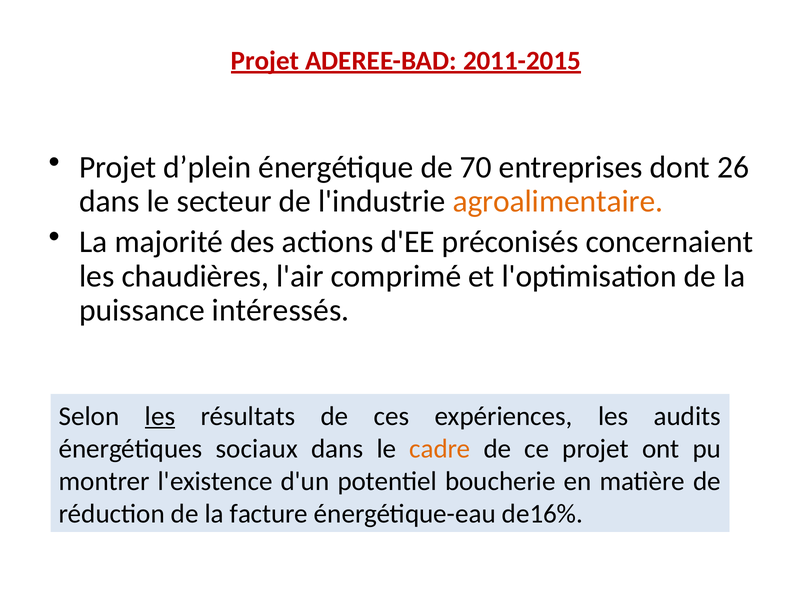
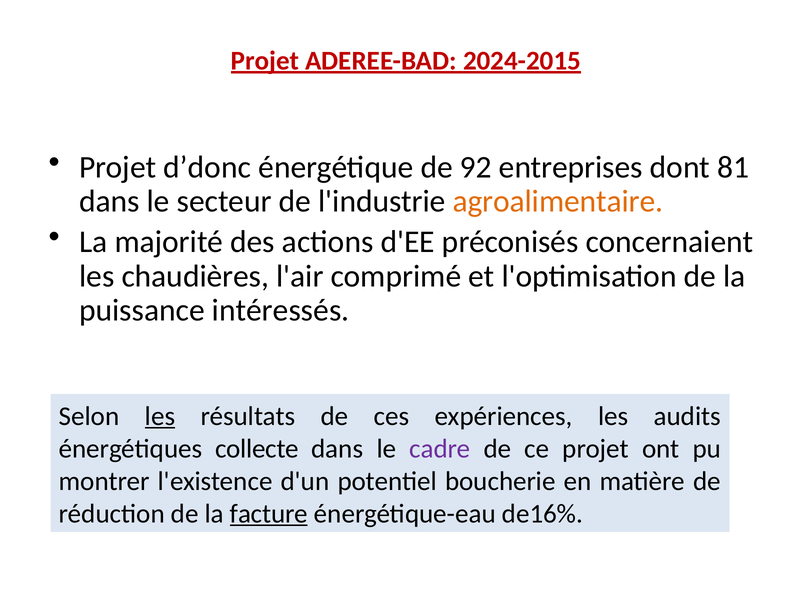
2011-2015: 2011-2015 -> 2024-2015
d’plein: d’plein -> d’donc
70: 70 -> 92
26: 26 -> 81
sociaux: sociaux -> collecte
cadre colour: orange -> purple
facture underline: none -> present
